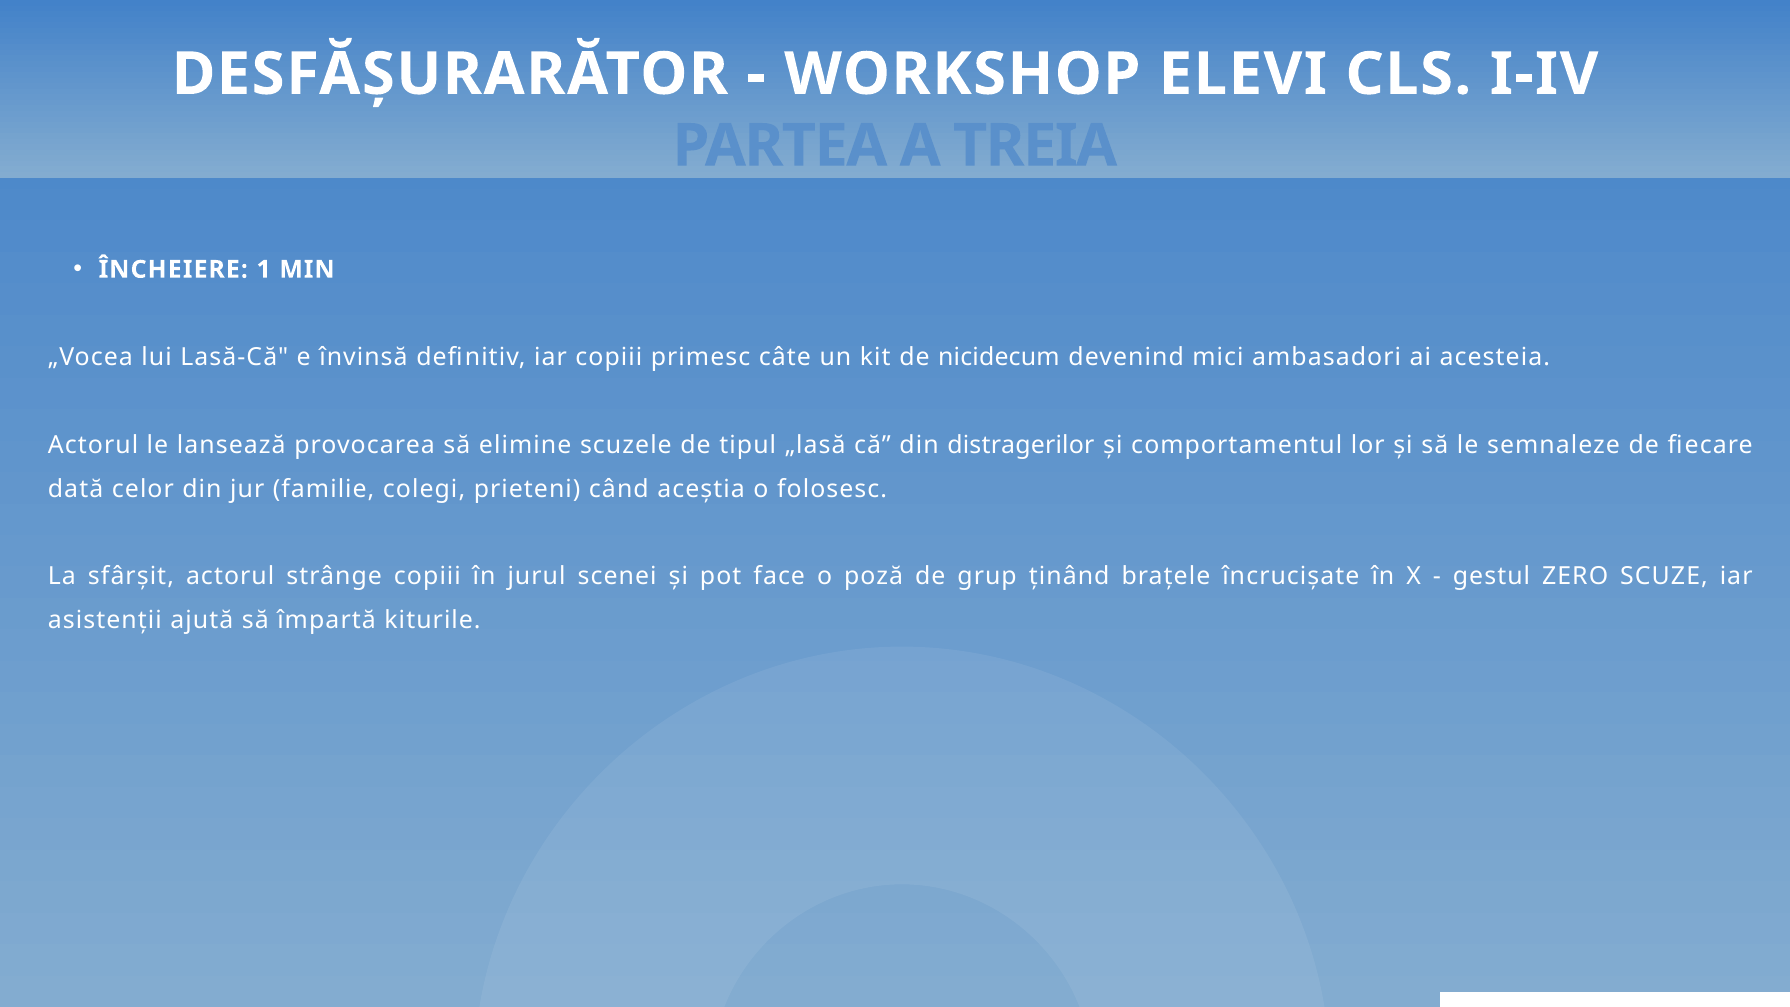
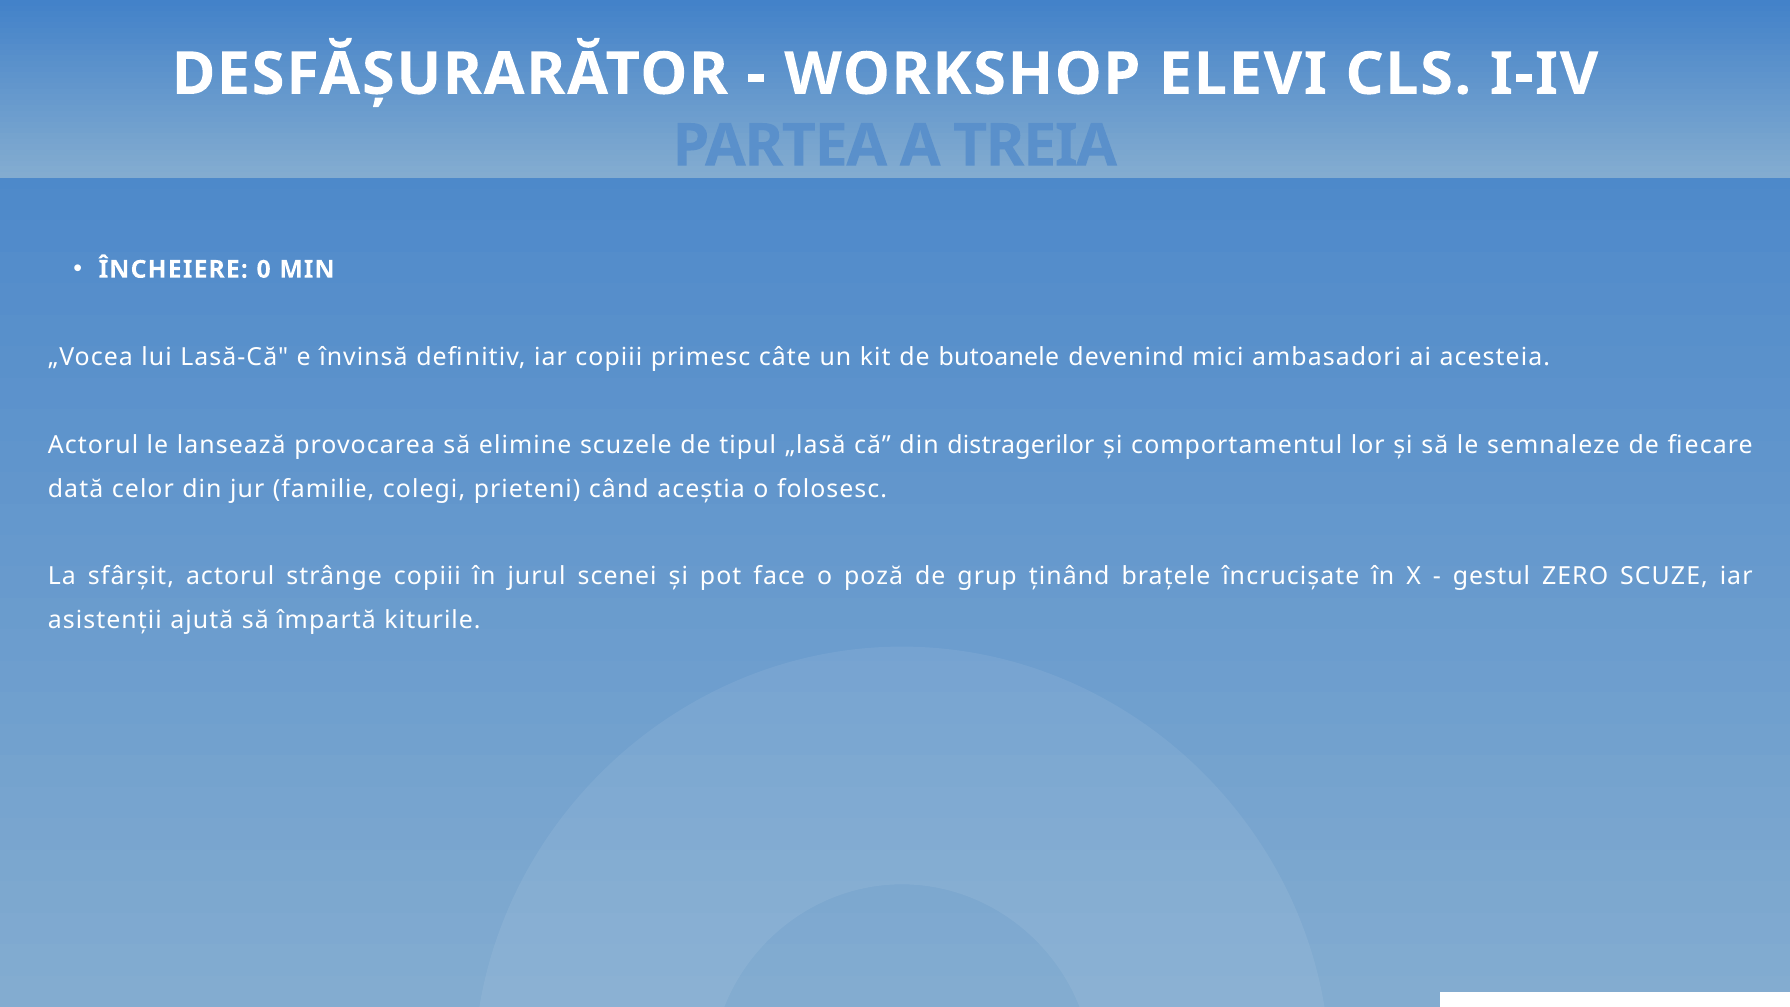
1: 1 -> 0
nicidecum: nicidecum -> butoanele
